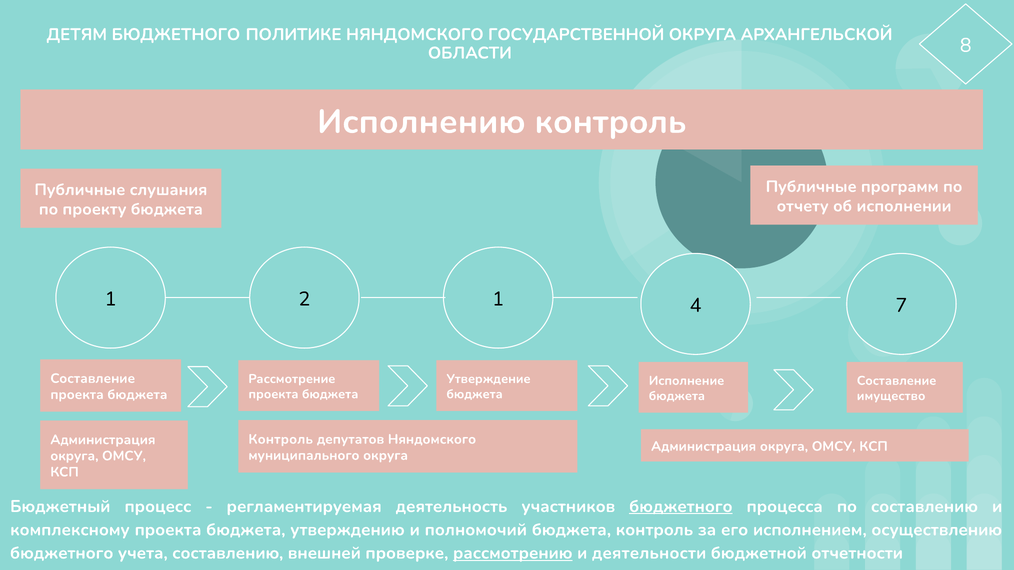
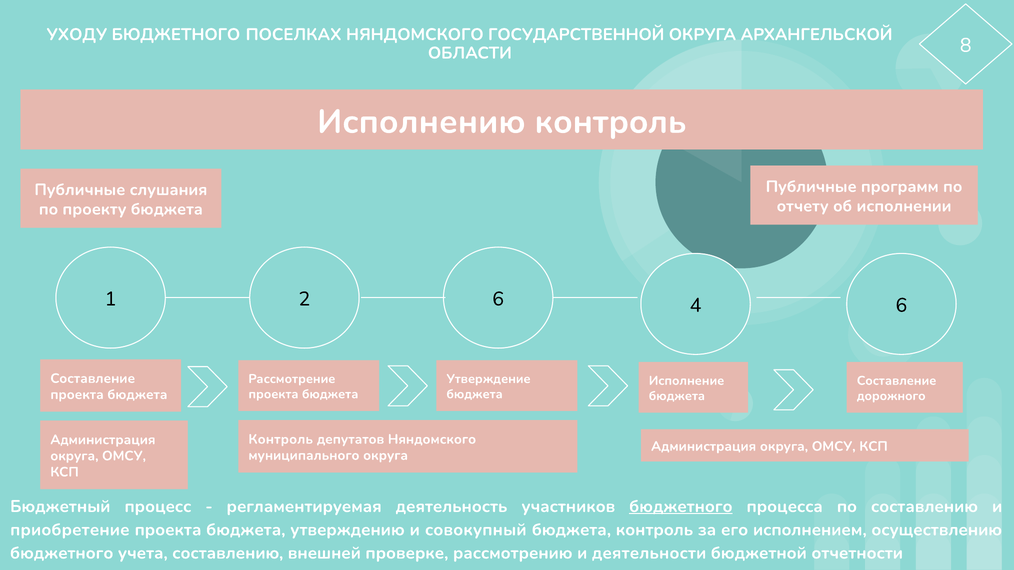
ДЕТЯМ: ДЕТЯМ -> УХОДУ
ПОЛИТИКЕ: ПОЛИТИКЕ -> ПОСЕЛКАХ
1 1: 1 -> 6
4 7: 7 -> 6
имущество: имущество -> дорожного
комплексному: комплексному -> приобретение
полномочий: полномочий -> совокупный
рассмотрению underline: present -> none
